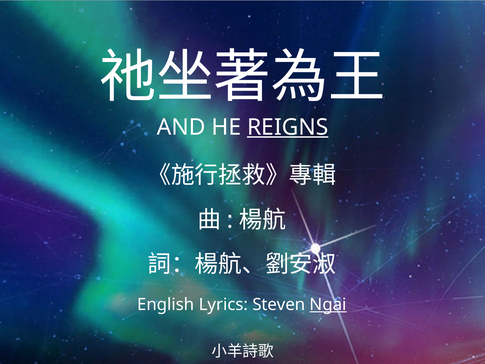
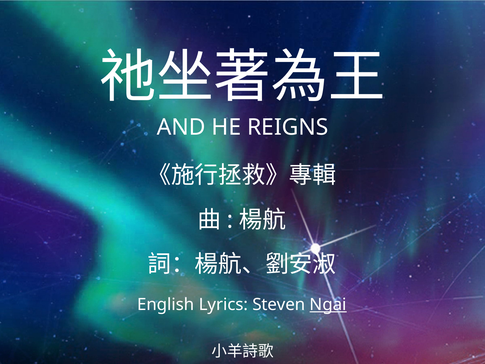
REIGNS underline: present -> none
